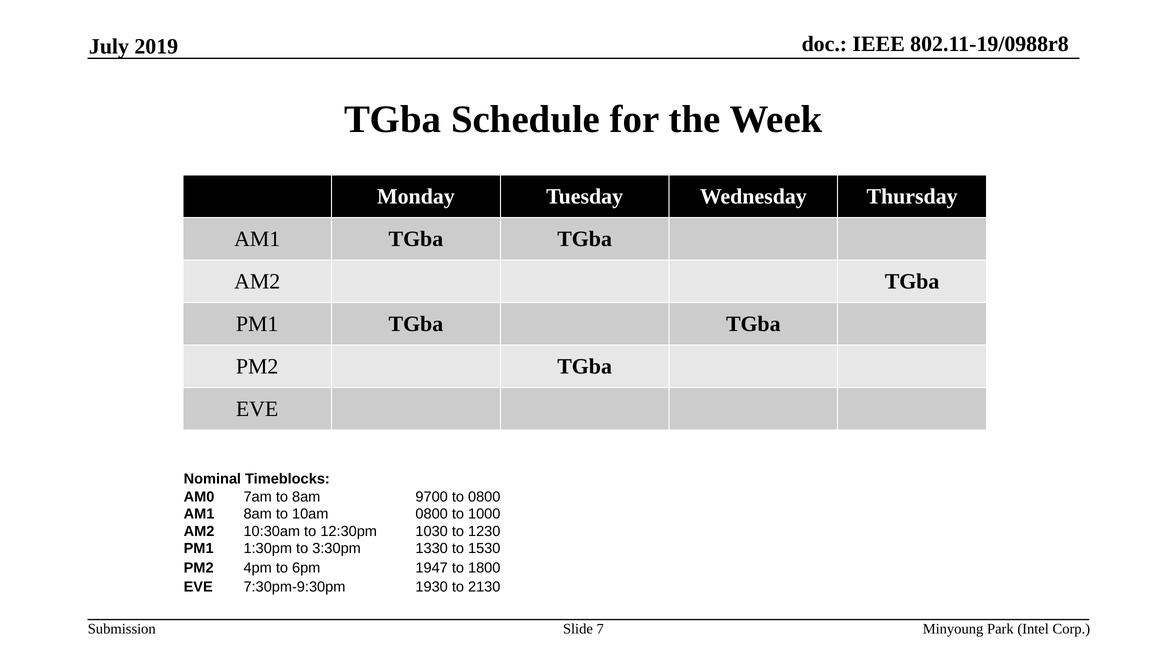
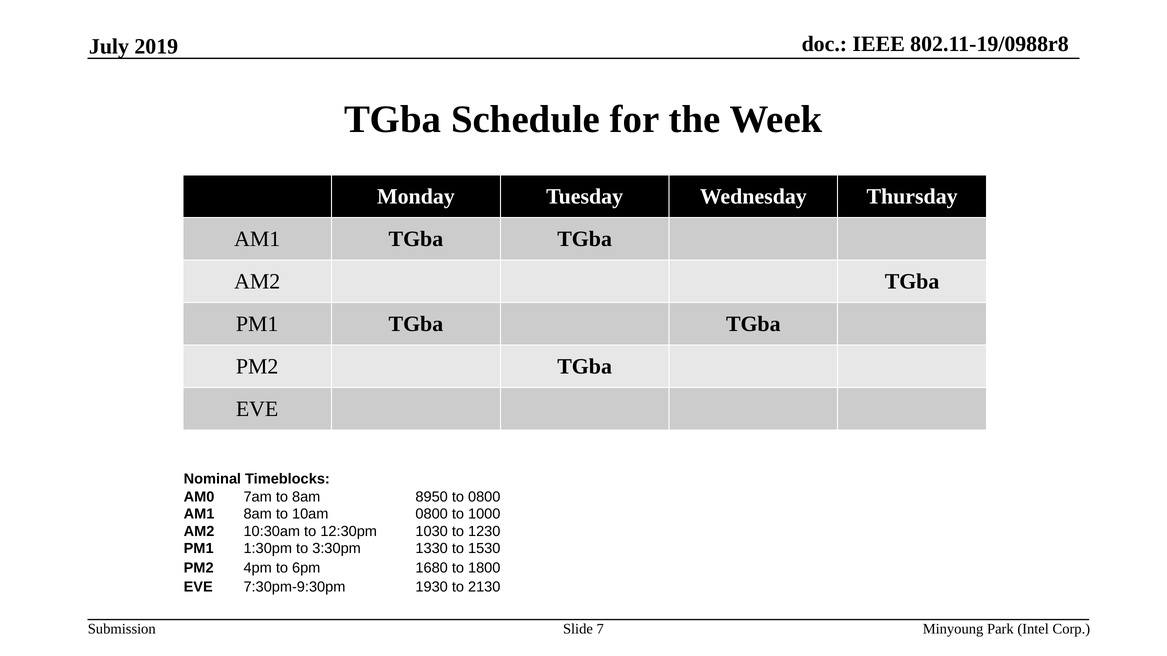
9700: 9700 -> 8950
1947: 1947 -> 1680
